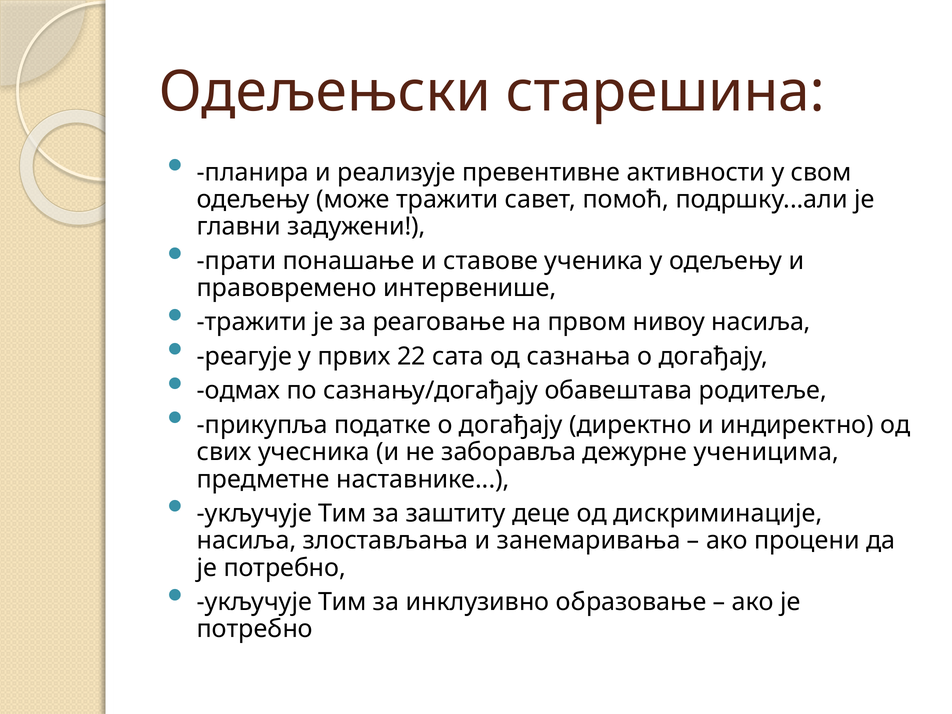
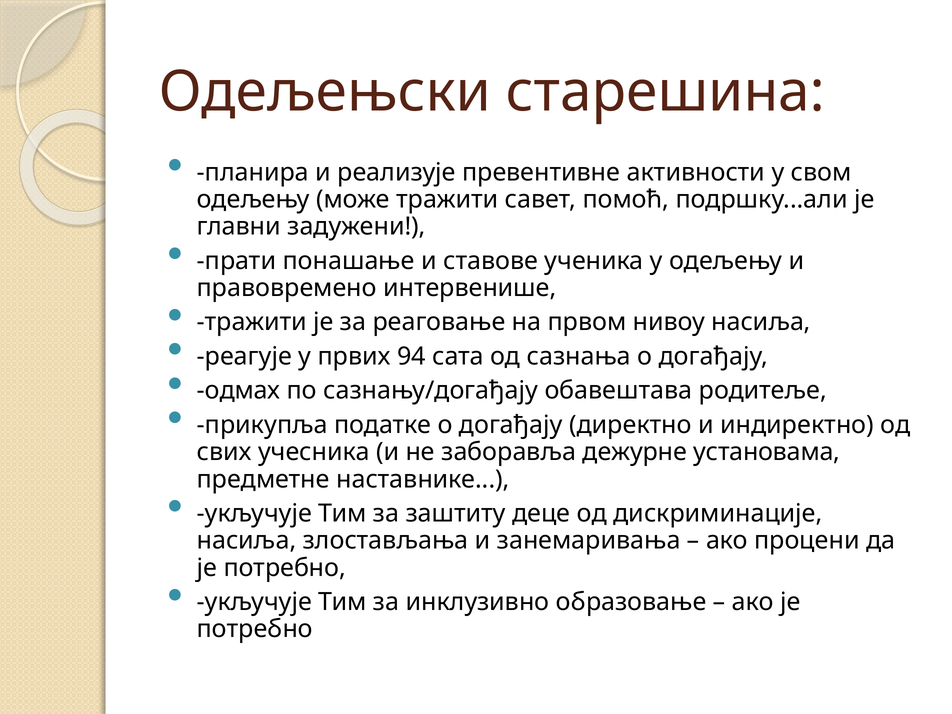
22: 22 -> 94
ученицима: ученицима -> установама
